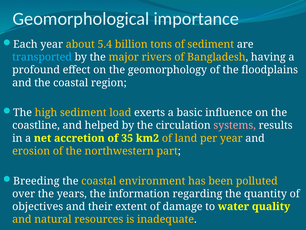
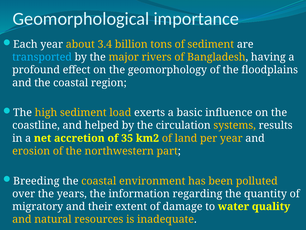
5.4: 5.4 -> 3.4
systems colour: pink -> yellow
objectives: objectives -> migratory
